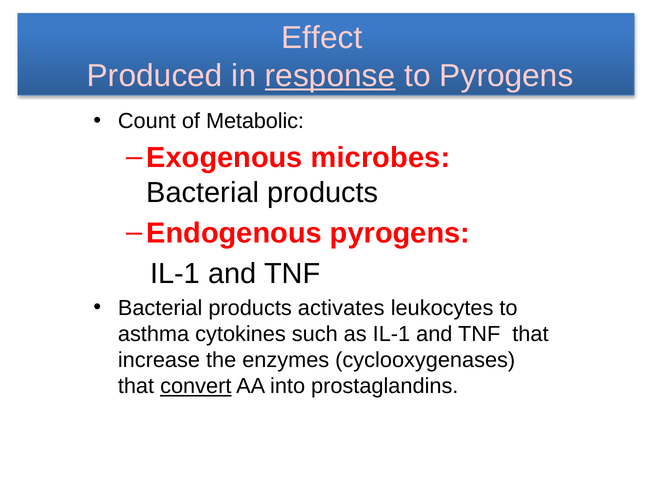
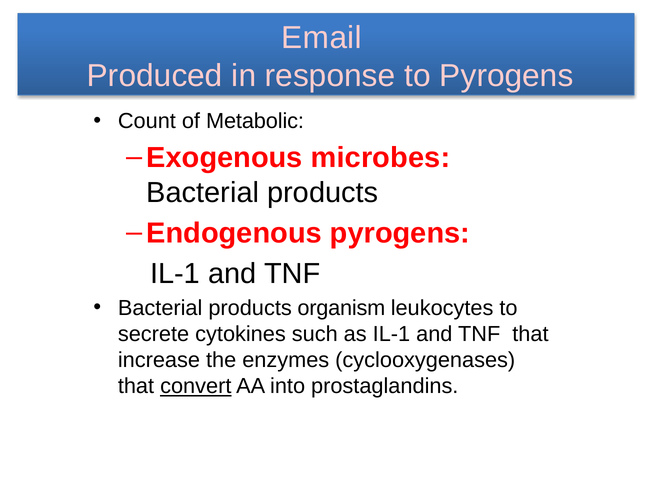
Effect: Effect -> Email
response underline: present -> none
activates: activates -> organism
asthma: asthma -> secrete
